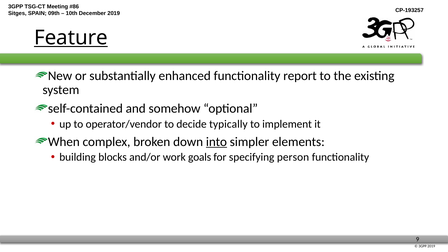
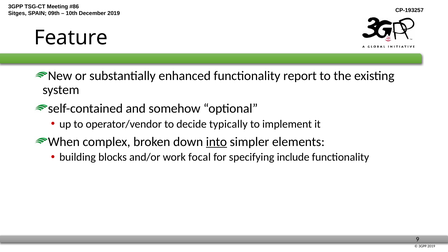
Feature underline: present -> none
goals: goals -> focal
person: person -> include
